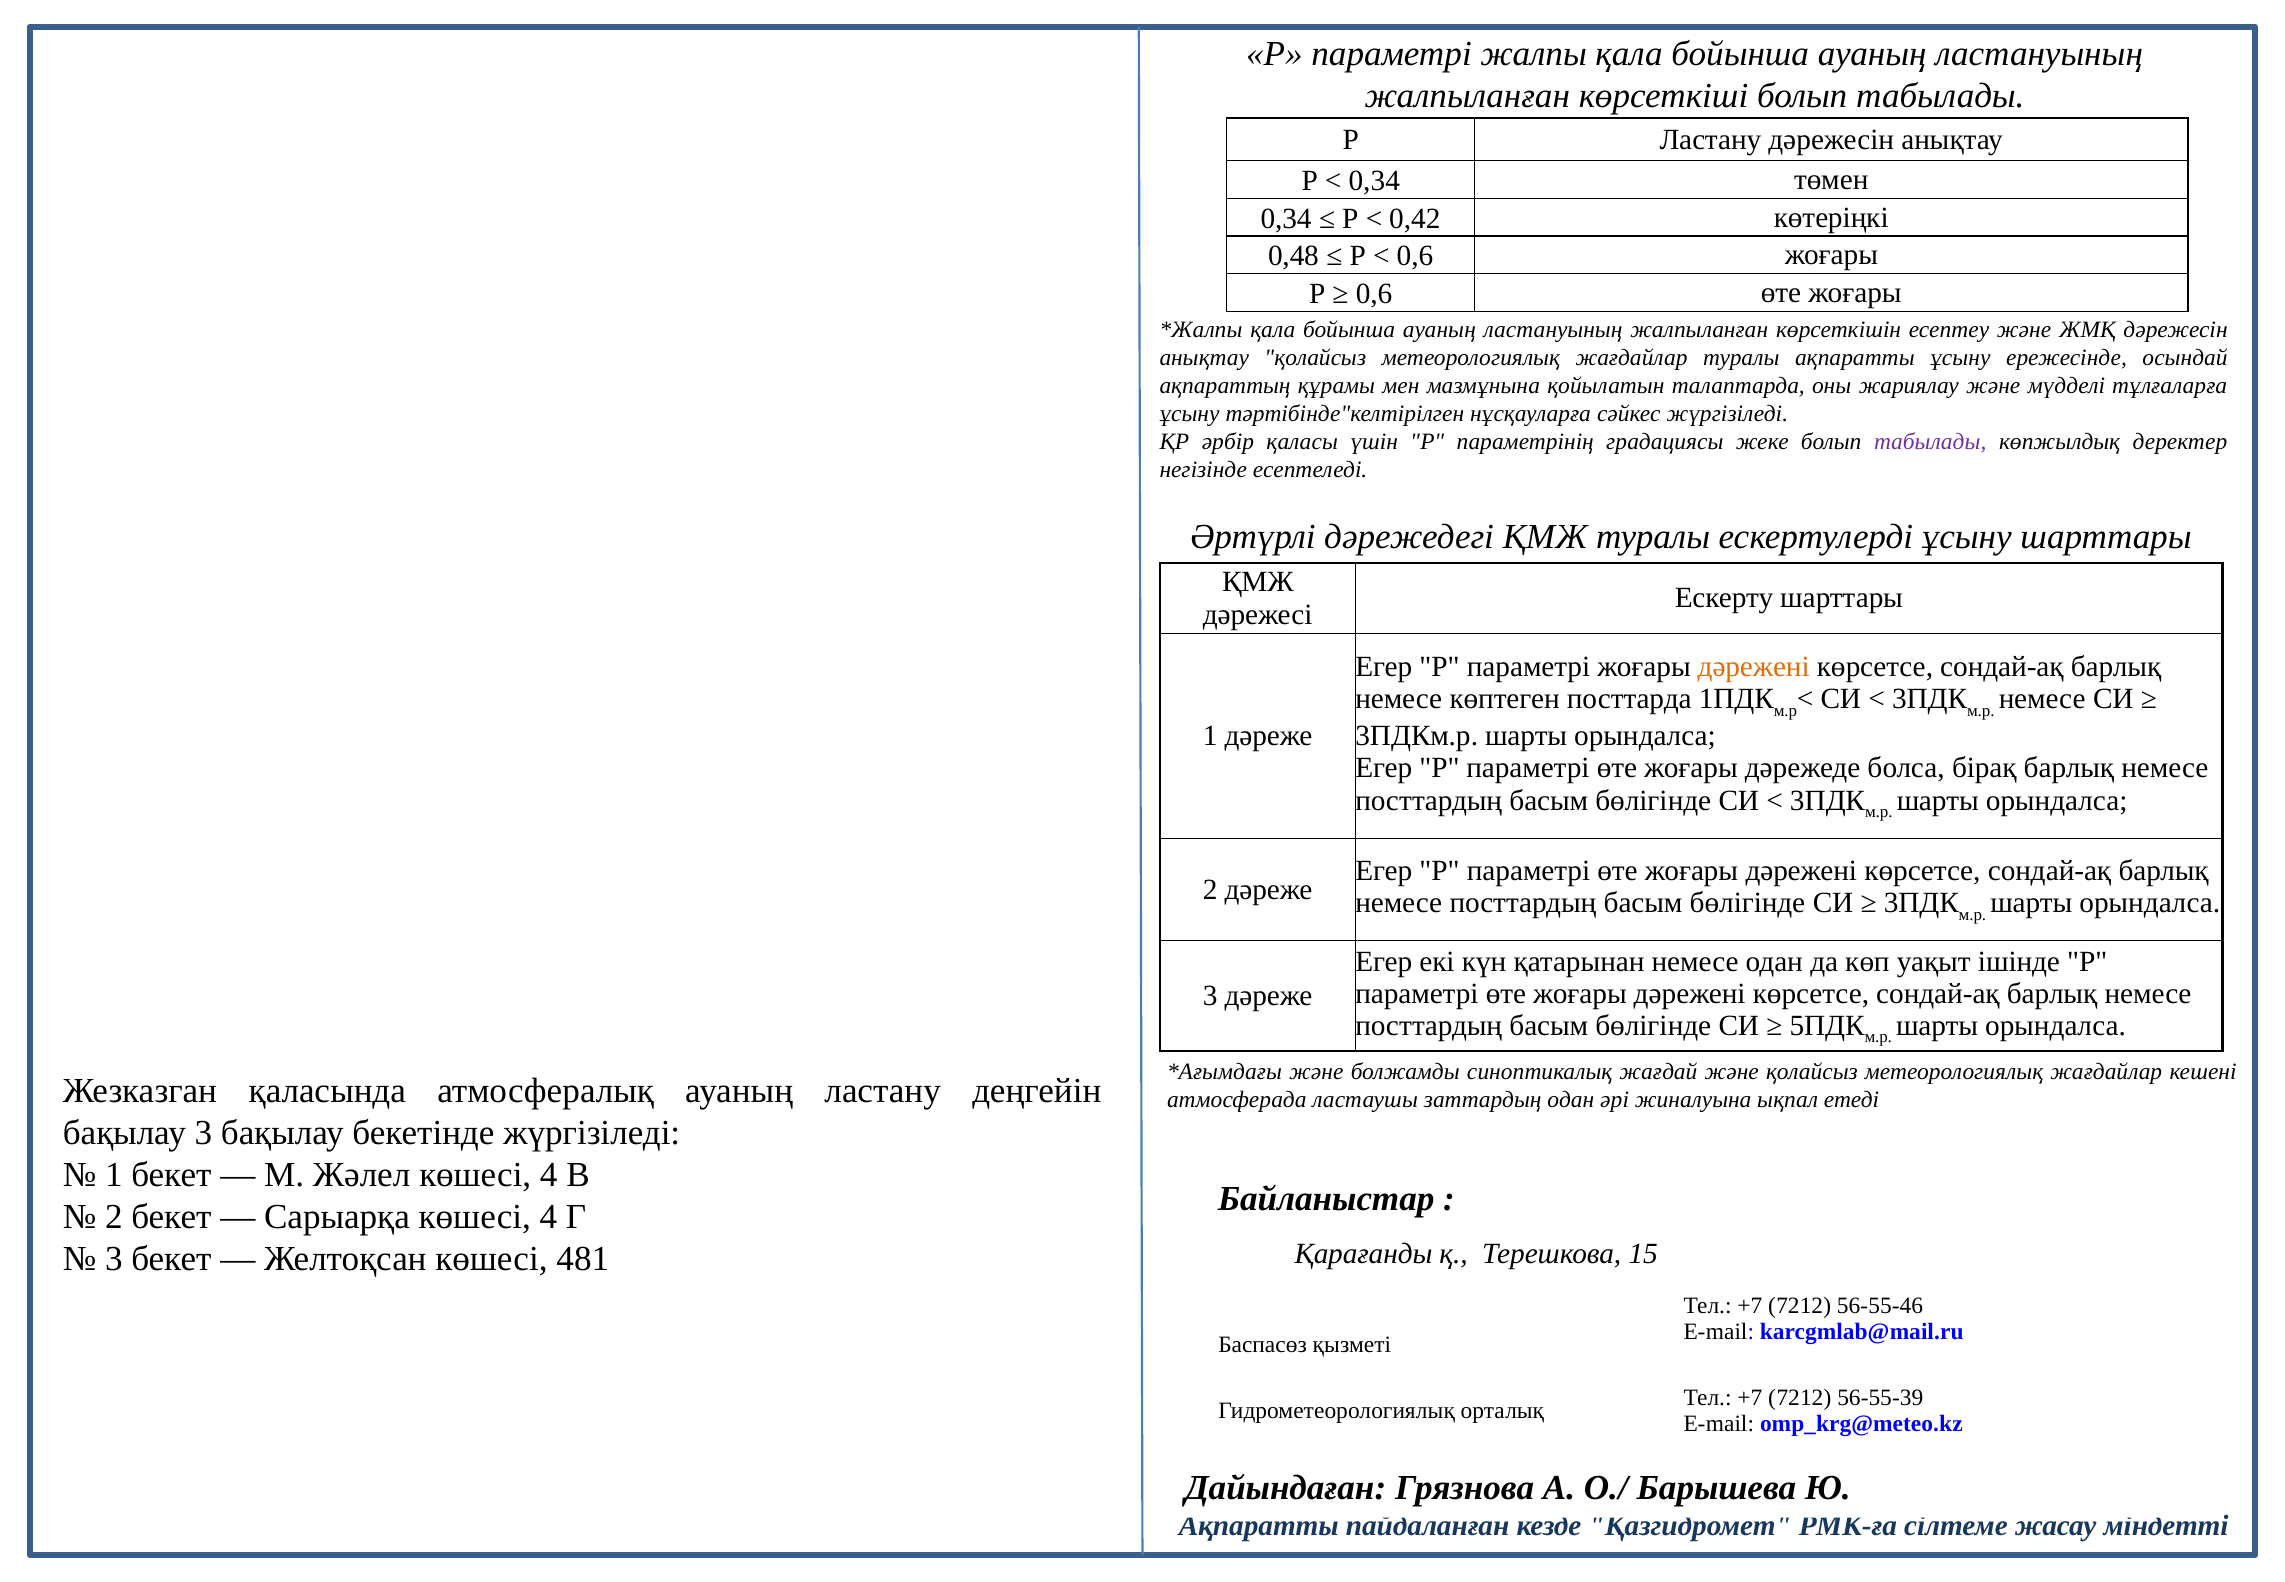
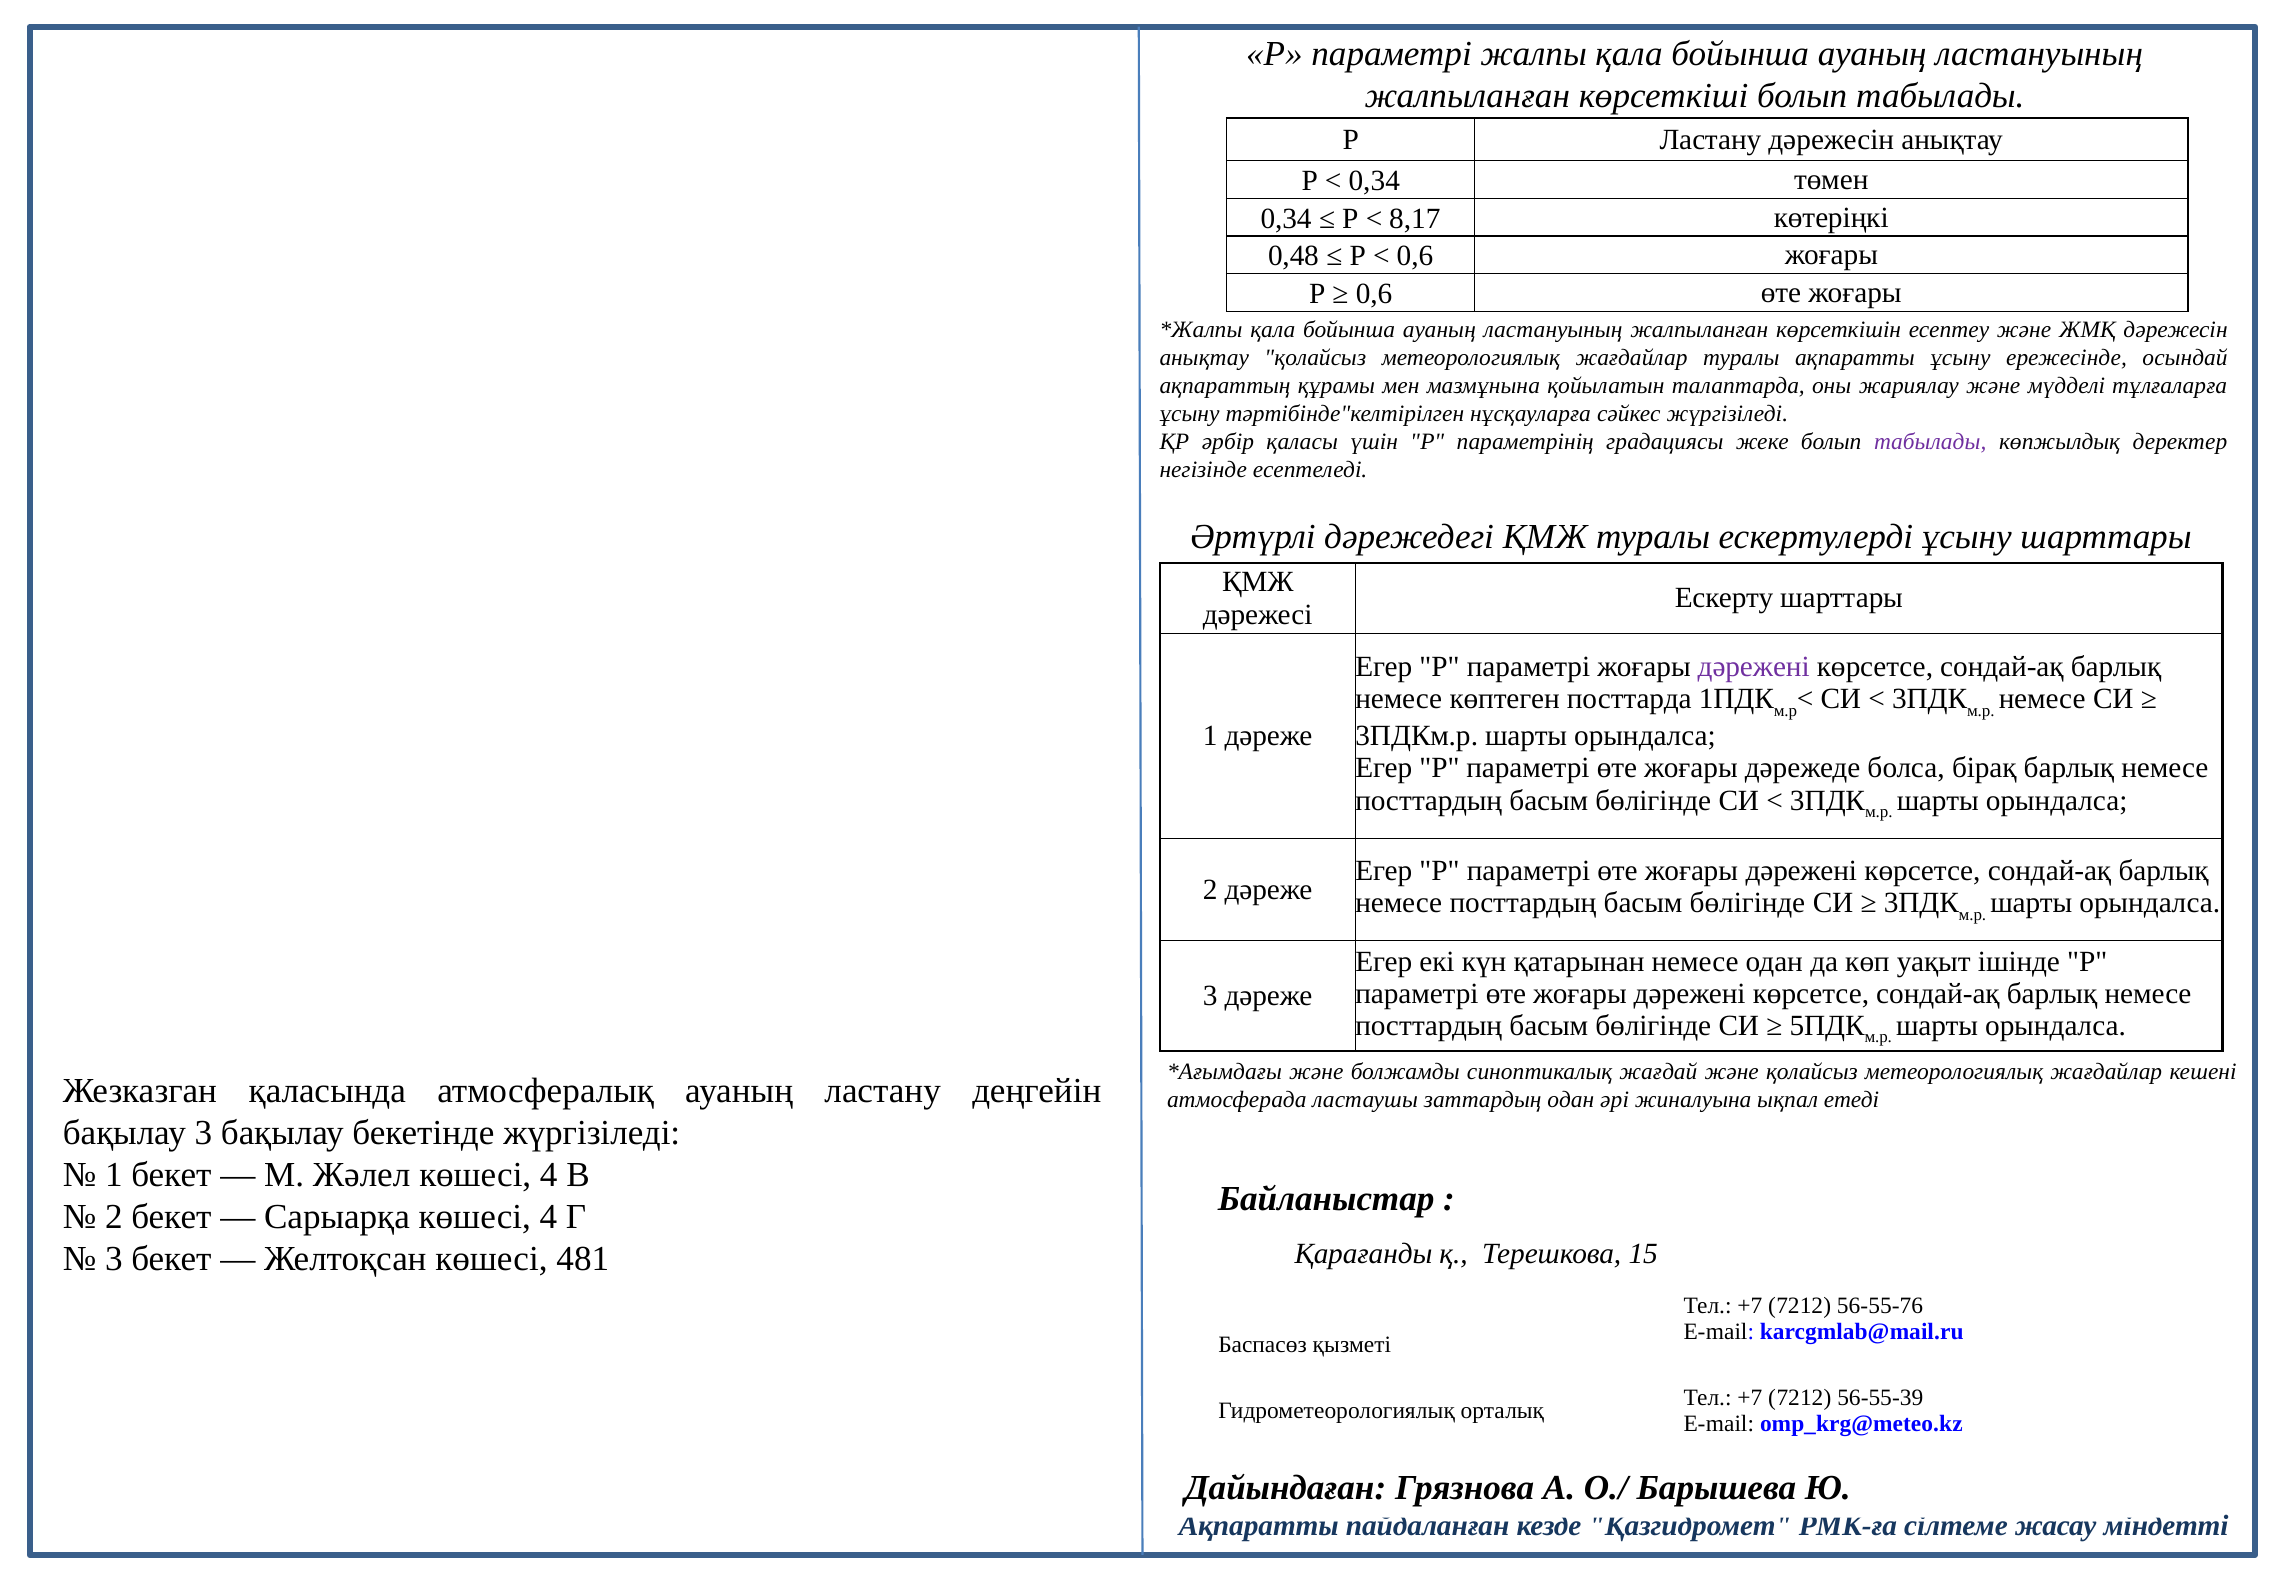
0,42: 0,42 -> 8,17
дәрежені at (1754, 667) colour: orange -> purple
56-55-46: 56-55-46 -> 56-55-76
